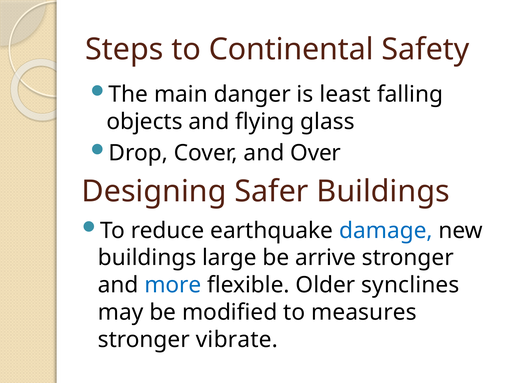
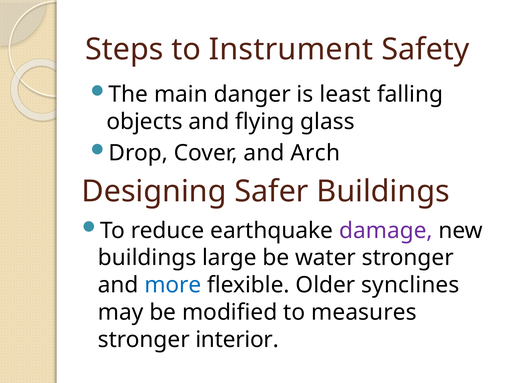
Continental: Continental -> Instrument
Over: Over -> Arch
damage colour: blue -> purple
arrive: arrive -> water
vibrate: vibrate -> interior
